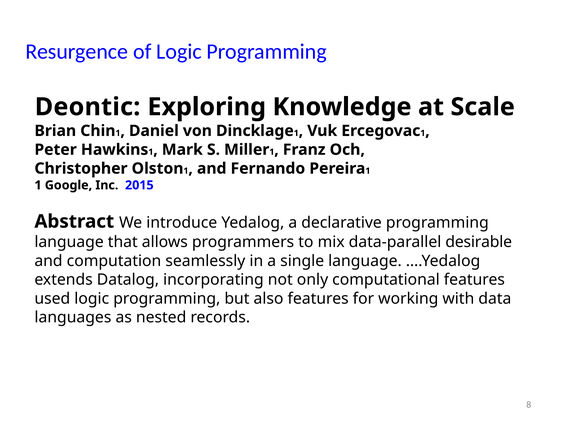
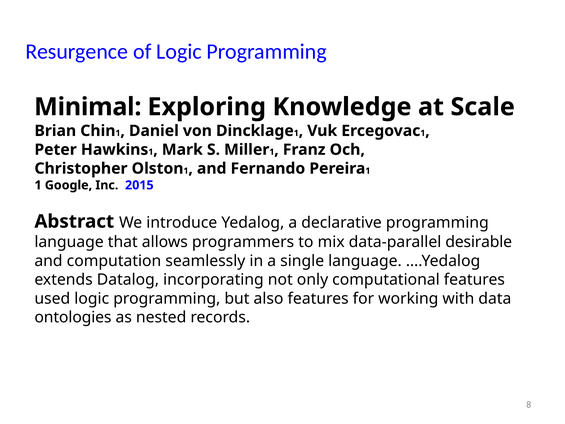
Deontic: Deontic -> Minimal
languages: languages -> ontologies
